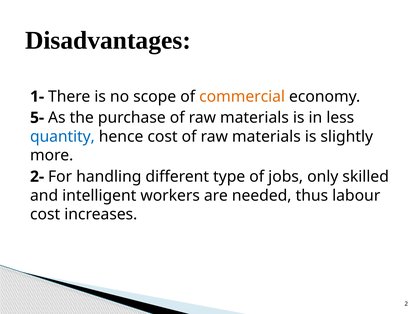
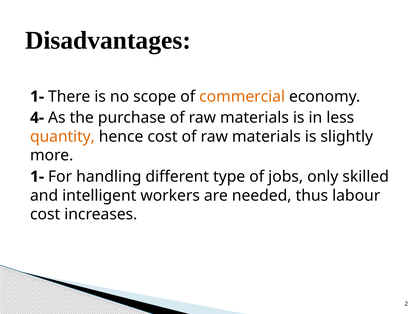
5-: 5- -> 4-
quantity colour: blue -> orange
2- at (37, 176): 2- -> 1-
